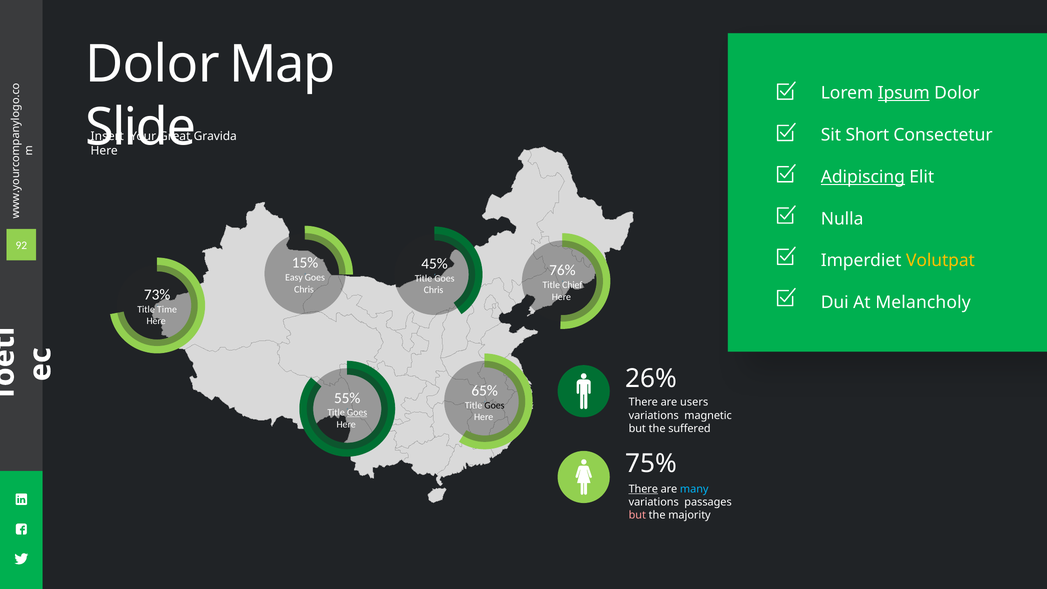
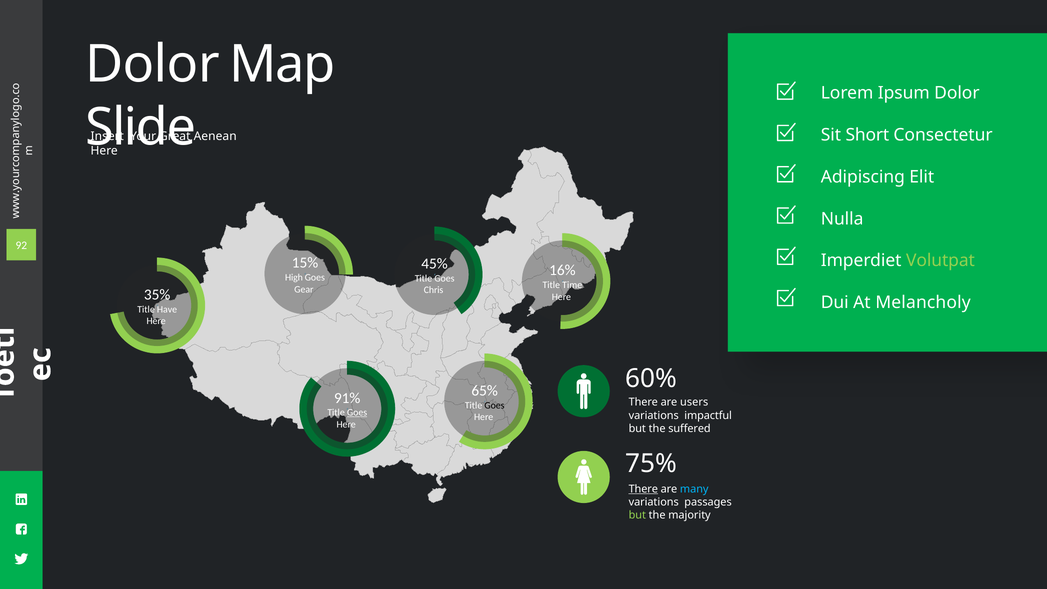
Ipsum underline: present -> none
Gravida: Gravida -> Aenean
Adipiscing underline: present -> none
Volutpat colour: yellow -> light green
76%: 76% -> 16%
Easy: Easy -> High
Chief: Chief -> Time
Chris at (304, 289): Chris -> Gear
73%: 73% -> 35%
Time: Time -> Have
26%: 26% -> 60%
55%: 55% -> 91%
magnetic: magnetic -> impactful
but at (637, 515) colour: pink -> light green
